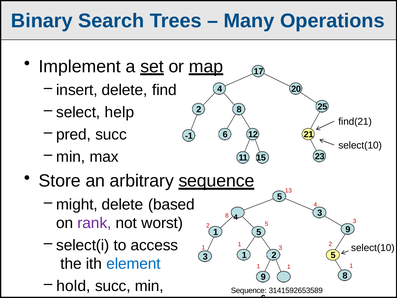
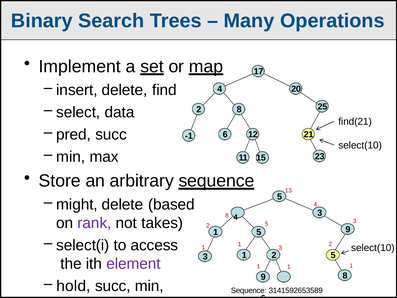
help: help -> data
worst: worst -> takes
element colour: blue -> purple
